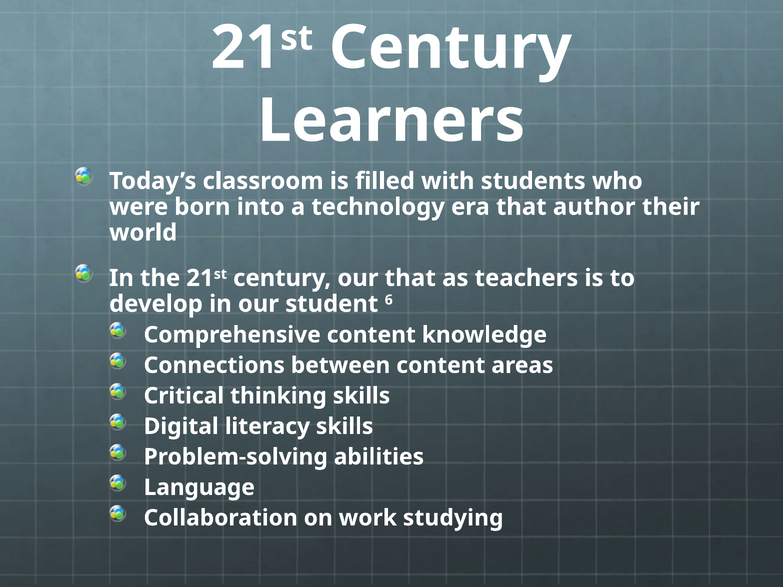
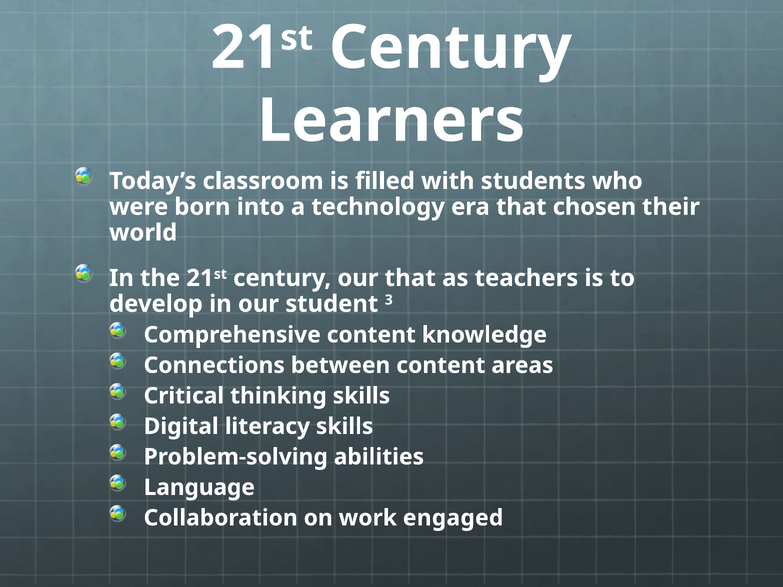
author: author -> chosen
6: 6 -> 3
studying: studying -> engaged
